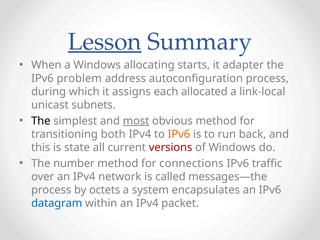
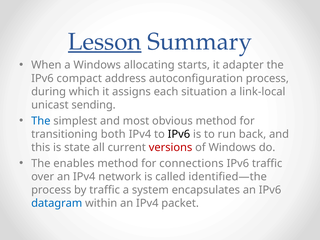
problem: problem -> compact
allocated: allocated -> situation
subnets: subnets -> sending
The at (41, 121) colour: black -> blue
most underline: present -> none
IPv6 at (179, 134) colour: orange -> black
number: number -> enables
messages—the: messages—the -> identified—the
by octets: octets -> traffic
